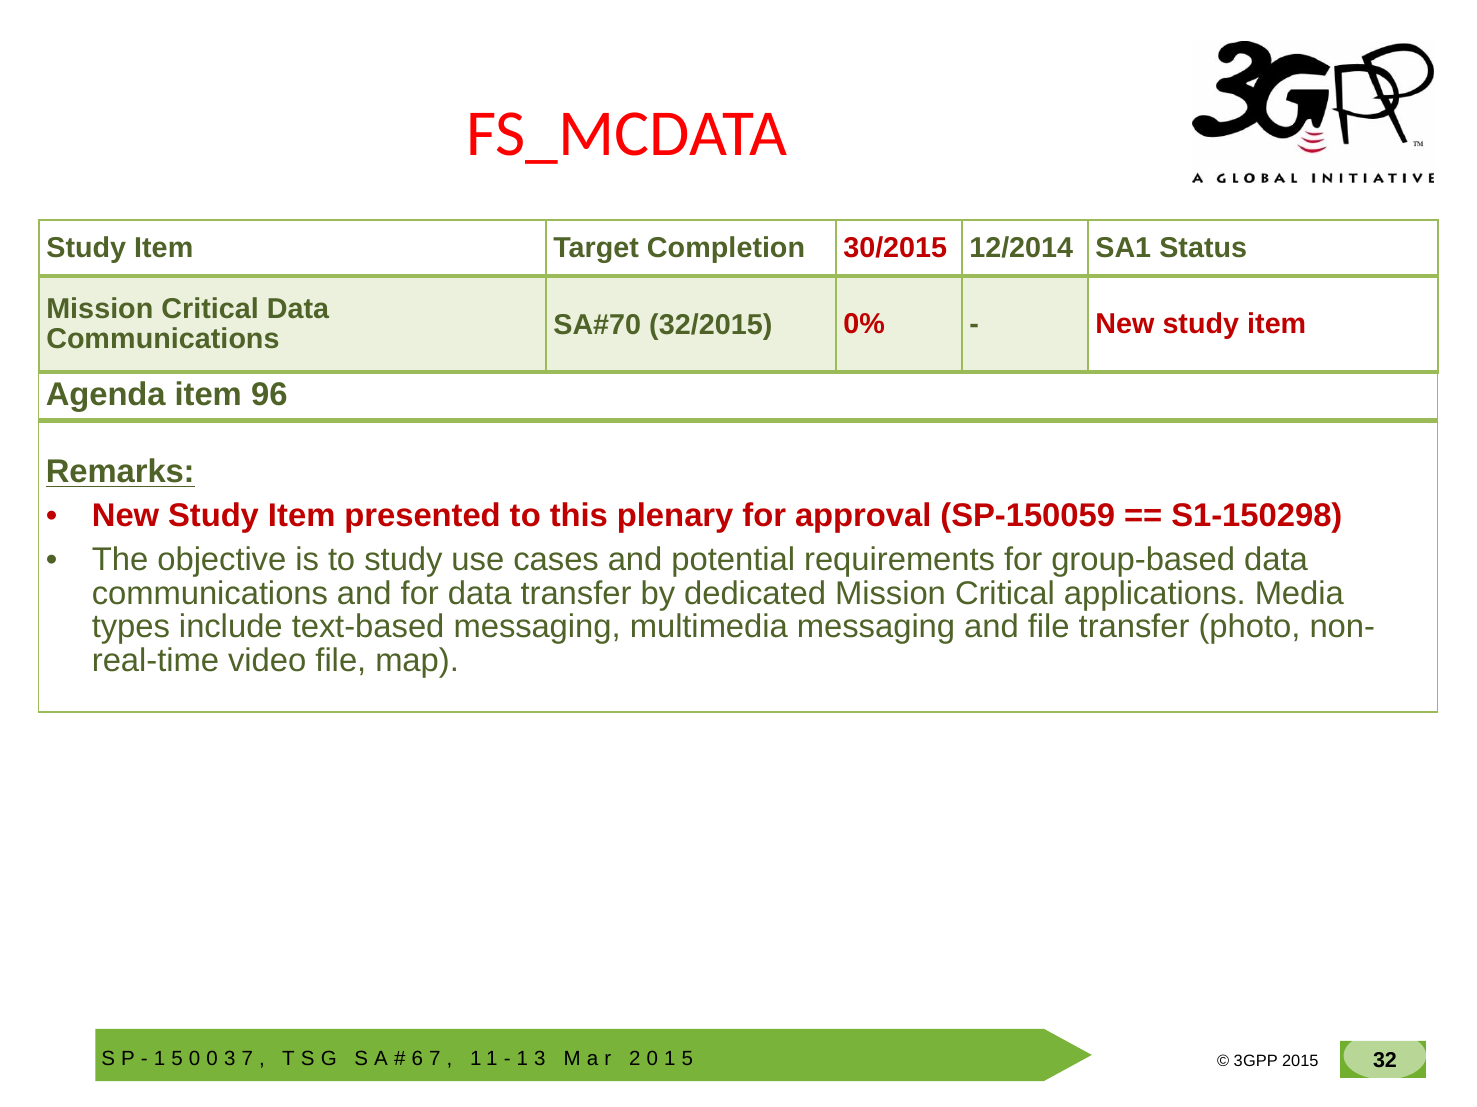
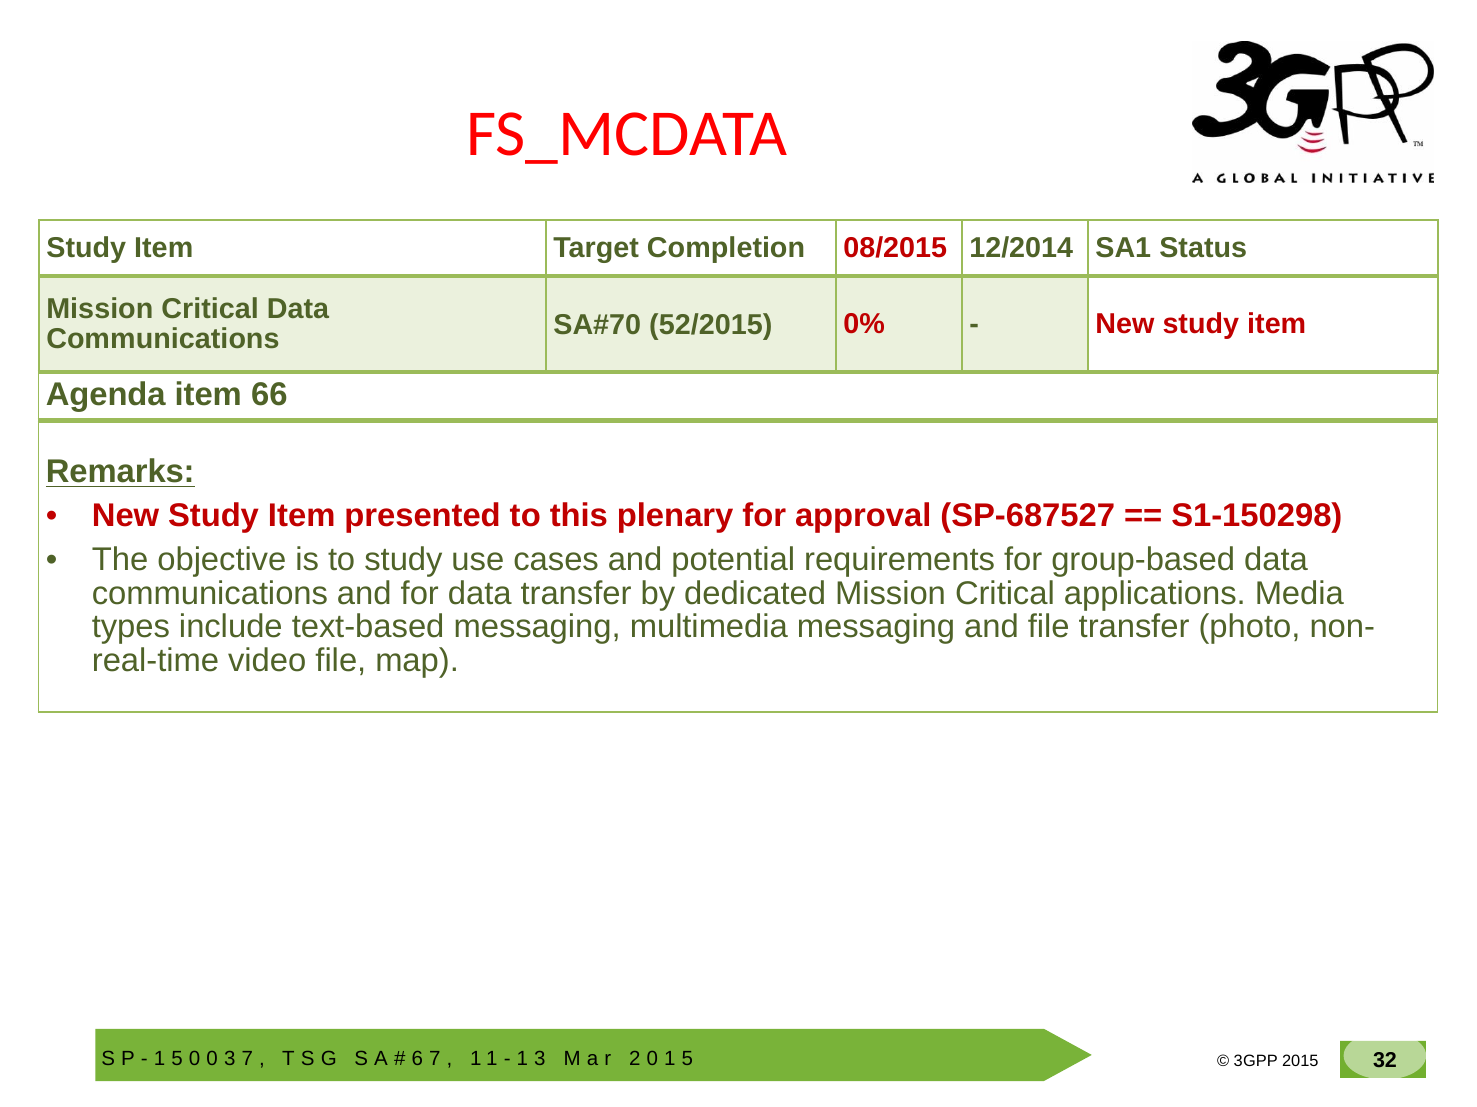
30/2015: 30/2015 -> 08/2015
32/2015: 32/2015 -> 52/2015
96: 96 -> 66
SP-150059: SP-150059 -> SP-687527
